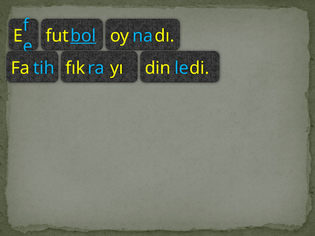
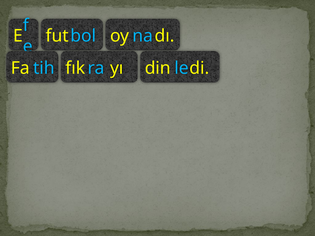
bol underline: present -> none
